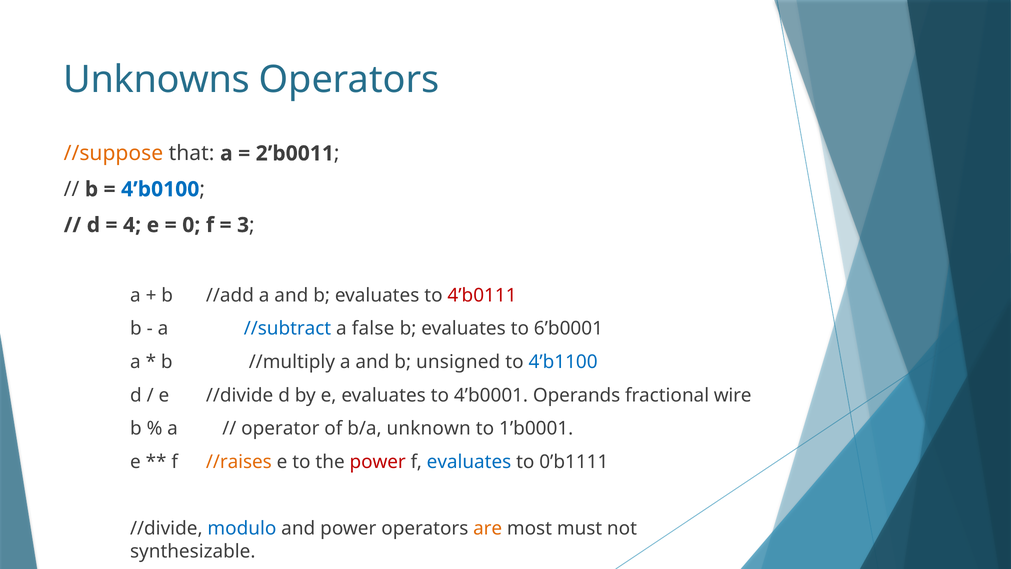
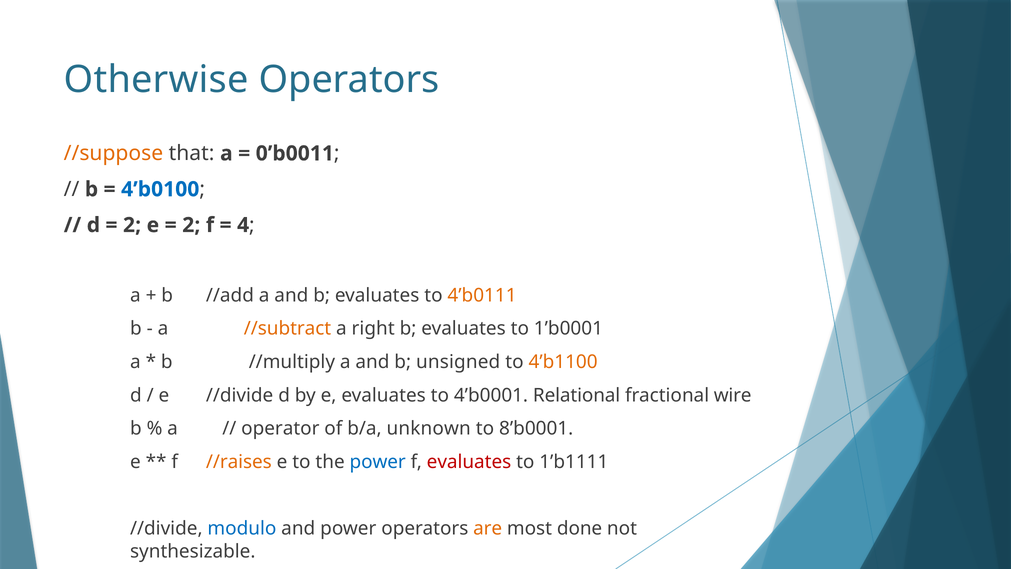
Unknowns: Unknowns -> Otherwise
2’b0011: 2’b0011 -> 0’b0011
4 at (132, 225): 4 -> 2
0 at (191, 225): 0 -> 2
3: 3 -> 4
4’b0111 colour: red -> orange
//subtract colour: blue -> orange
false: false -> right
6’b0001: 6’b0001 -> 1’b0001
4’b1100 colour: blue -> orange
Operands: Operands -> Relational
1’b0001: 1’b0001 -> 8’b0001
power at (378, 462) colour: red -> blue
evaluates at (469, 462) colour: blue -> red
0’b1111: 0’b1111 -> 1’b1111
must: must -> done
